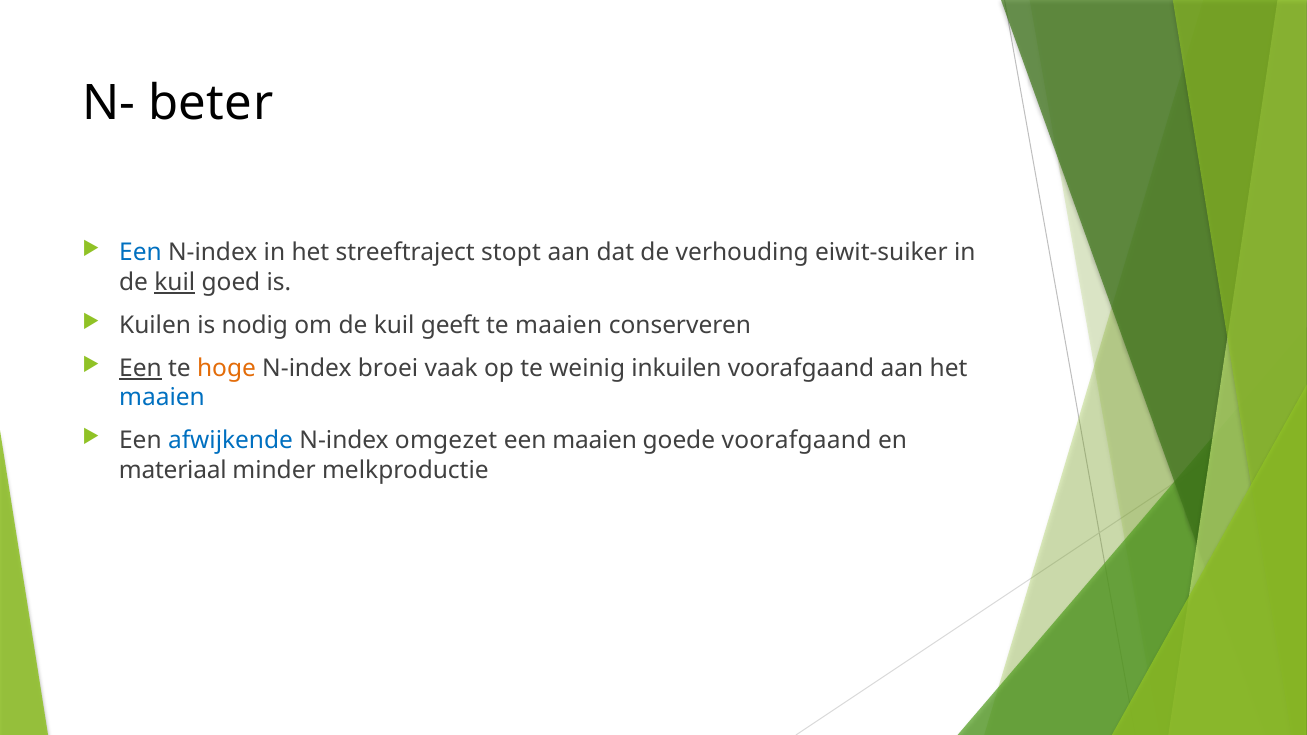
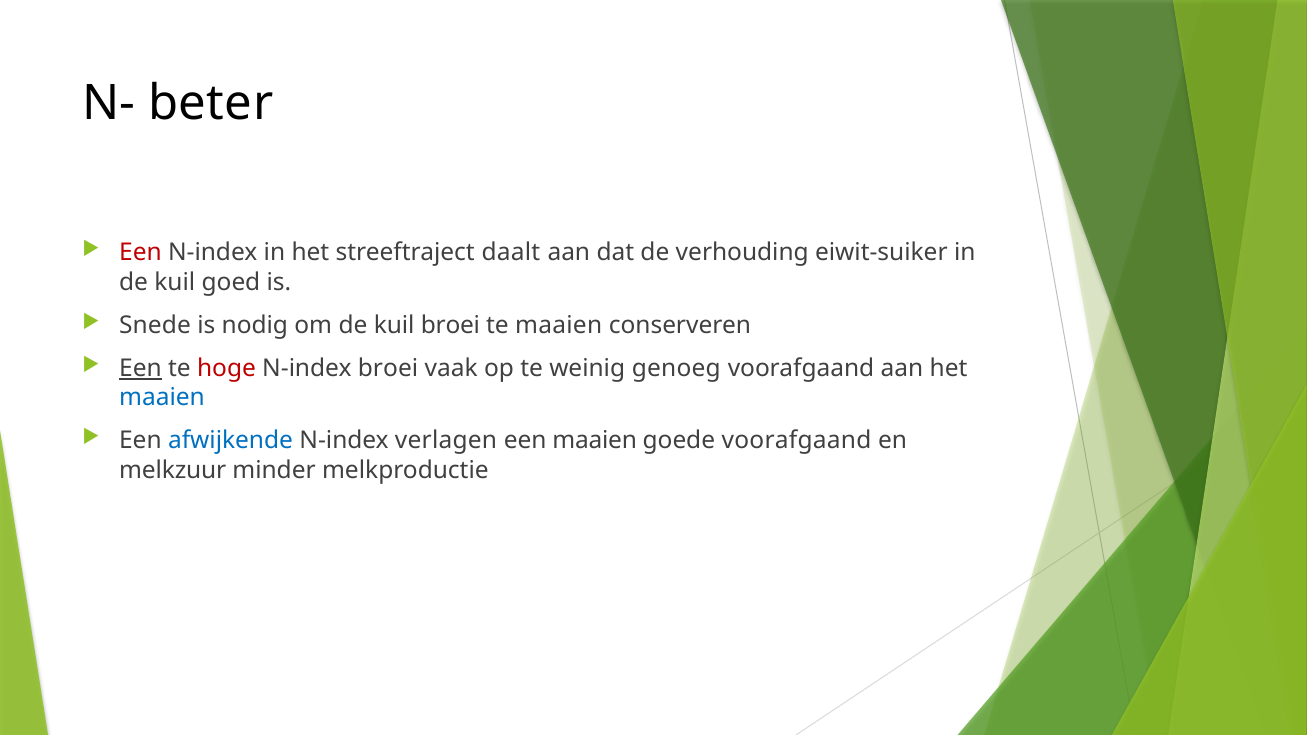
Een at (140, 253) colour: blue -> red
stopt: stopt -> daalt
kuil at (175, 282) underline: present -> none
Kuilen: Kuilen -> Snede
kuil geeft: geeft -> broei
hoge colour: orange -> red
inkuilen: inkuilen -> genoeg
omgezet: omgezet -> verlagen
materiaal: materiaal -> melkzuur
